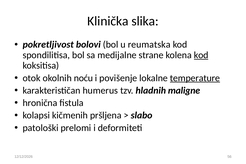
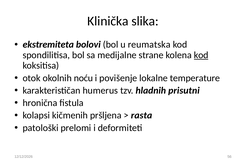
pokretljivost: pokretljivost -> ekstremiteta
temperature underline: present -> none
maligne: maligne -> prisutni
slabo: slabo -> rasta
